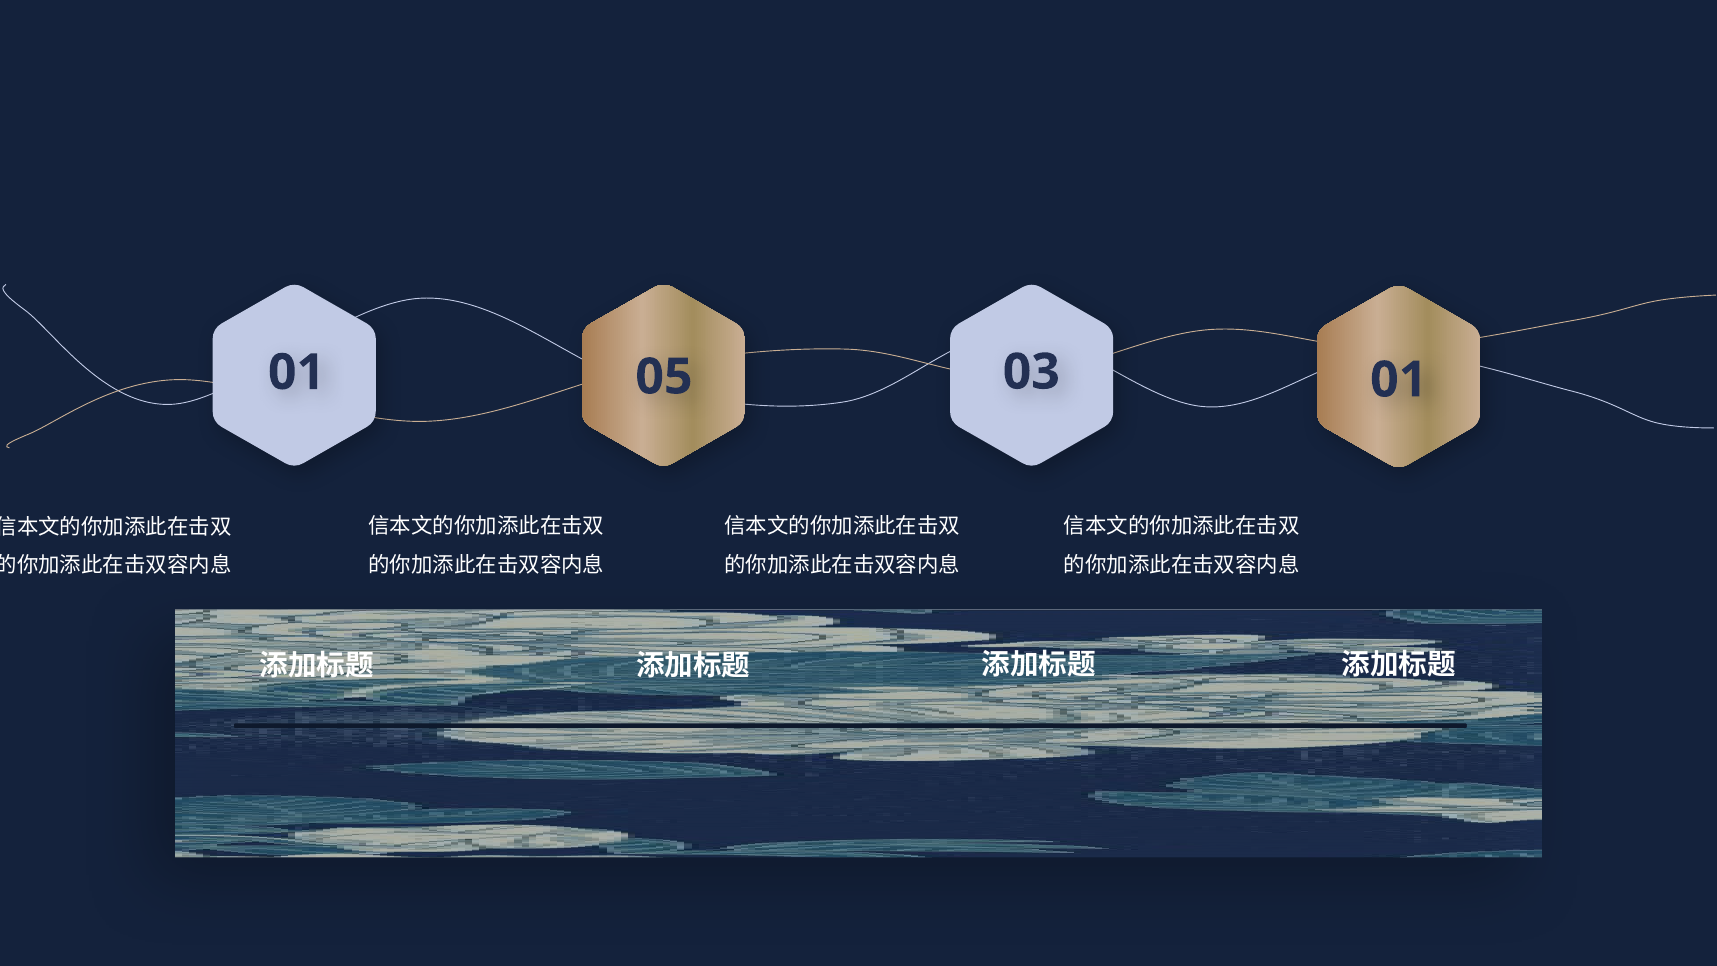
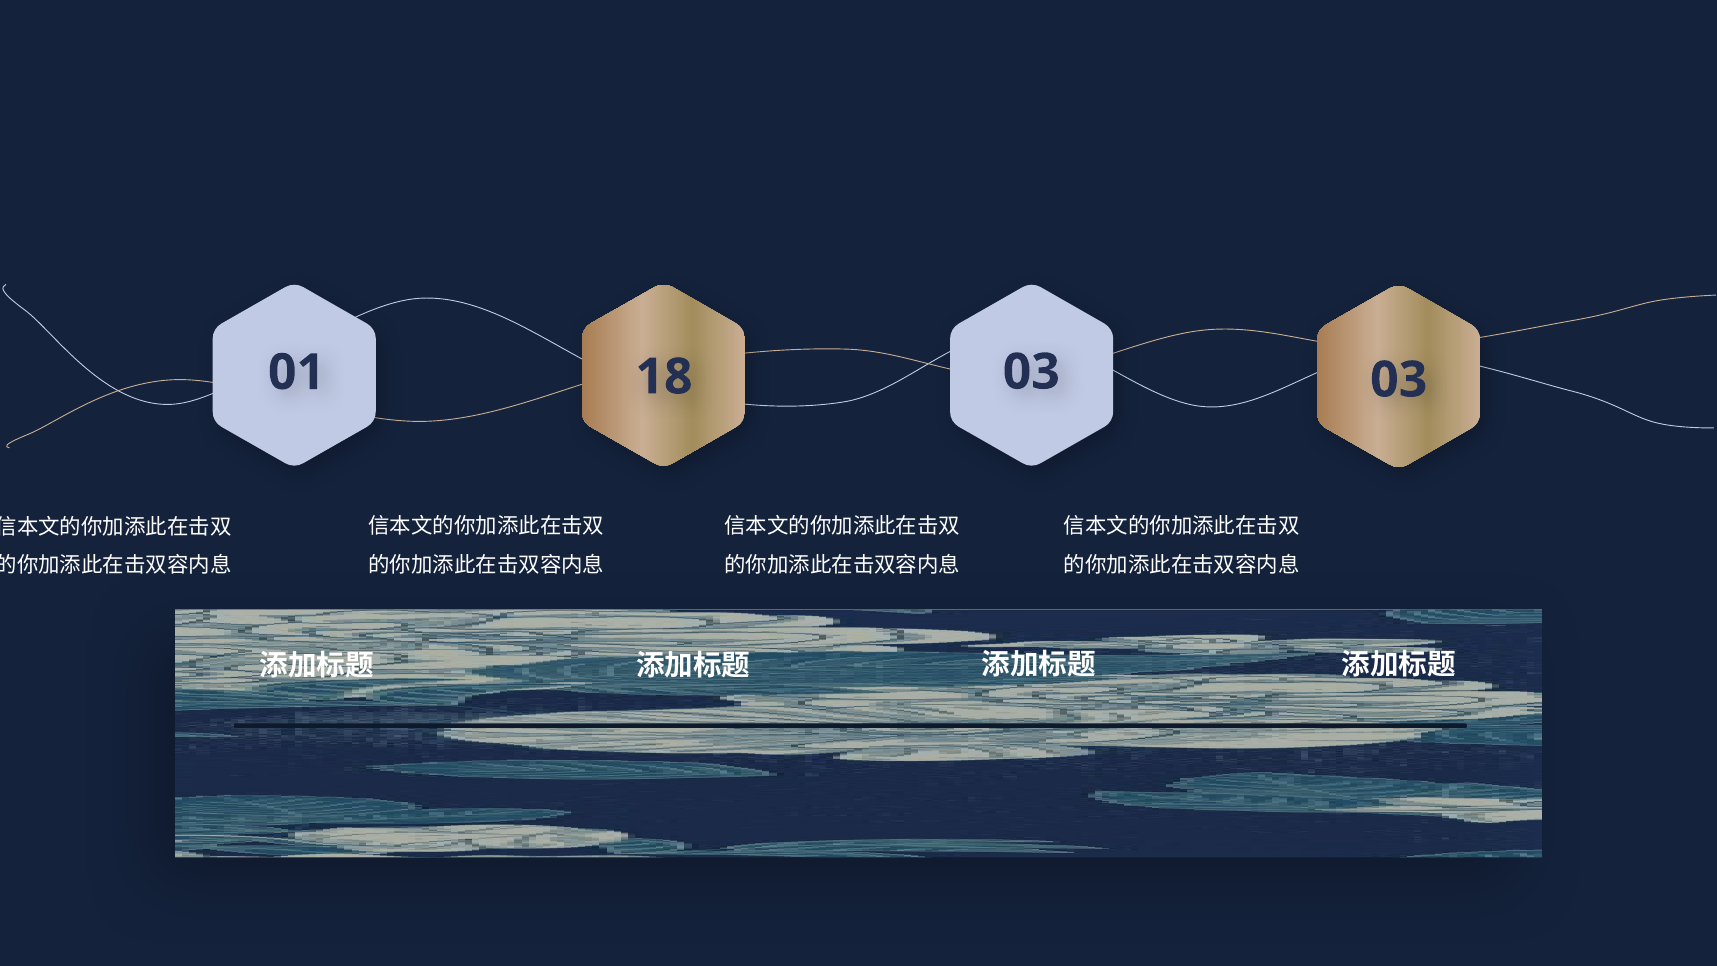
05: 05 -> 18
03 01: 01 -> 03
